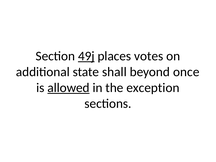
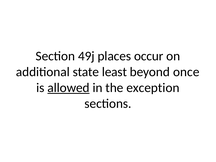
49j underline: present -> none
votes: votes -> occur
shall: shall -> least
